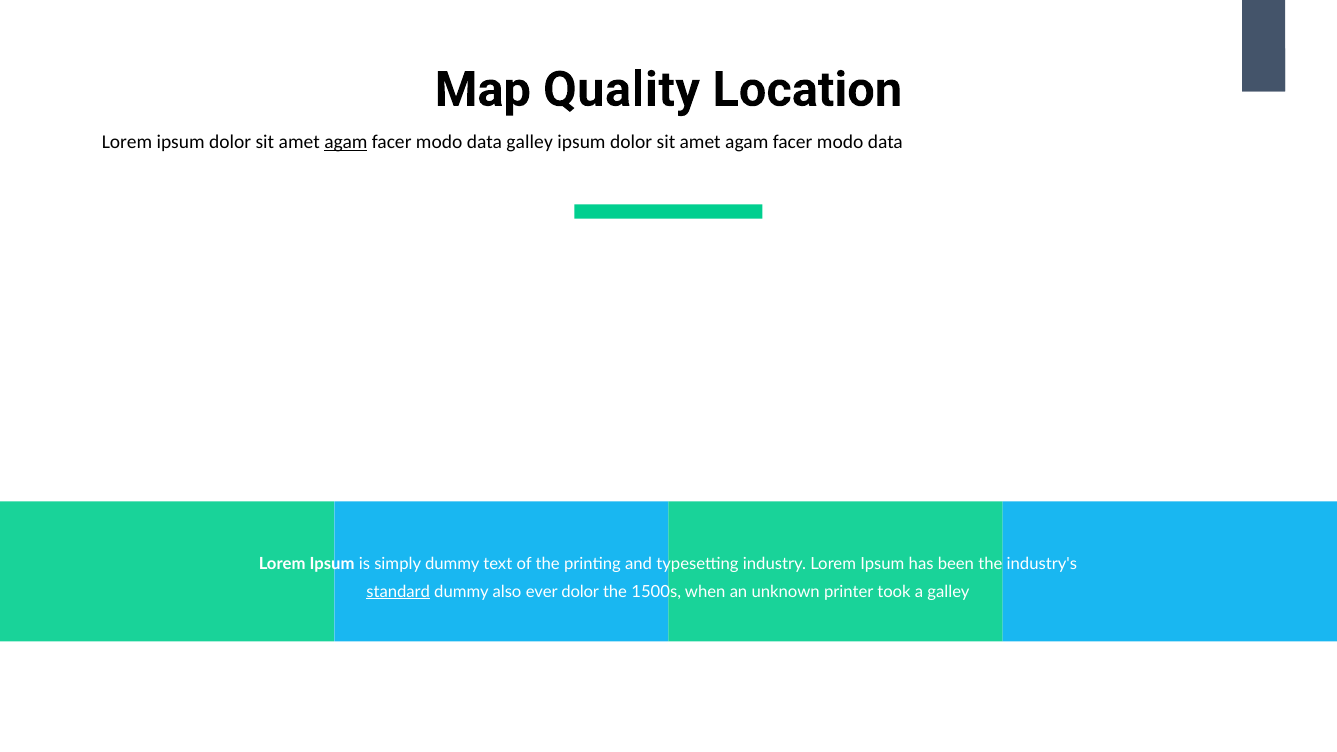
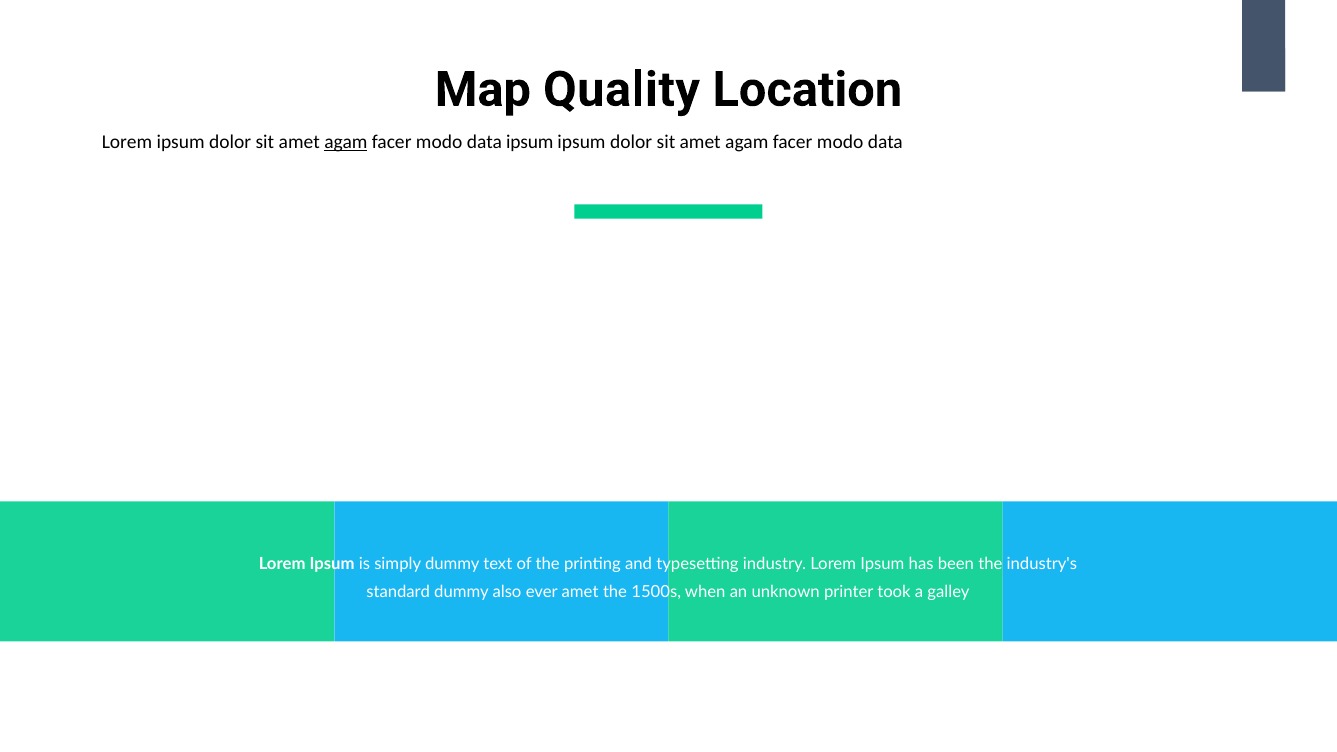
data galley: galley -> ipsum
standard underline: present -> none
ever dolor: dolor -> amet
